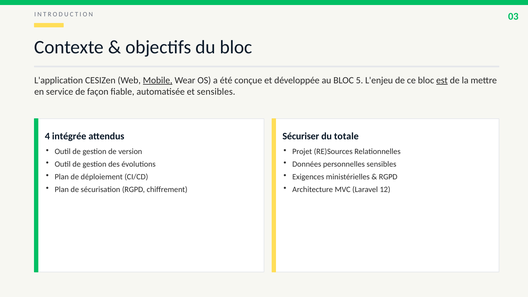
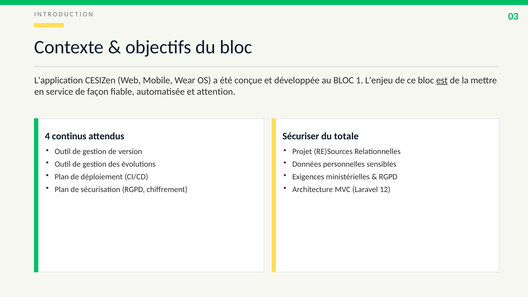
Mobile underline: present -> none
5: 5 -> 1
et sensibles: sensibles -> attention
intégrée: intégrée -> continus
